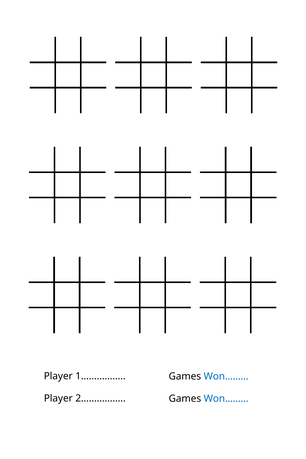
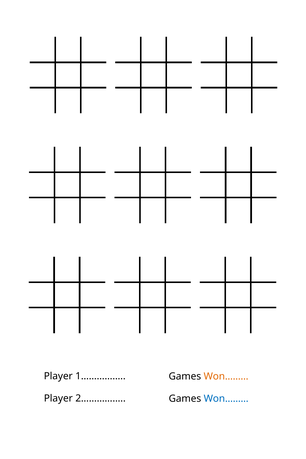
Won……… at (226, 376) colour: blue -> orange
